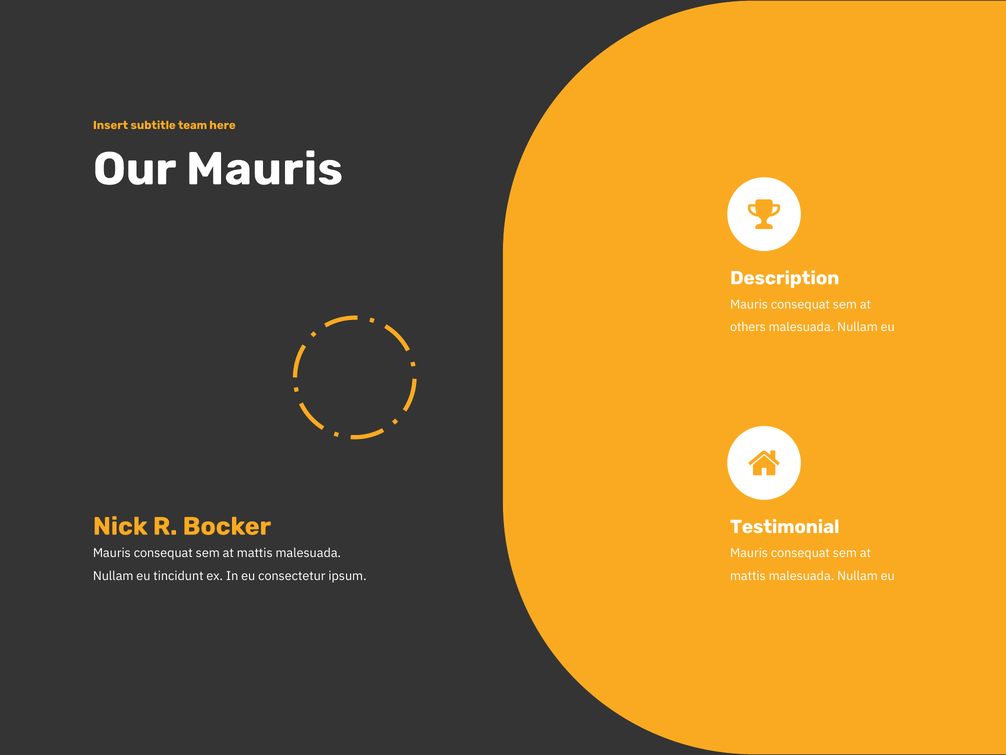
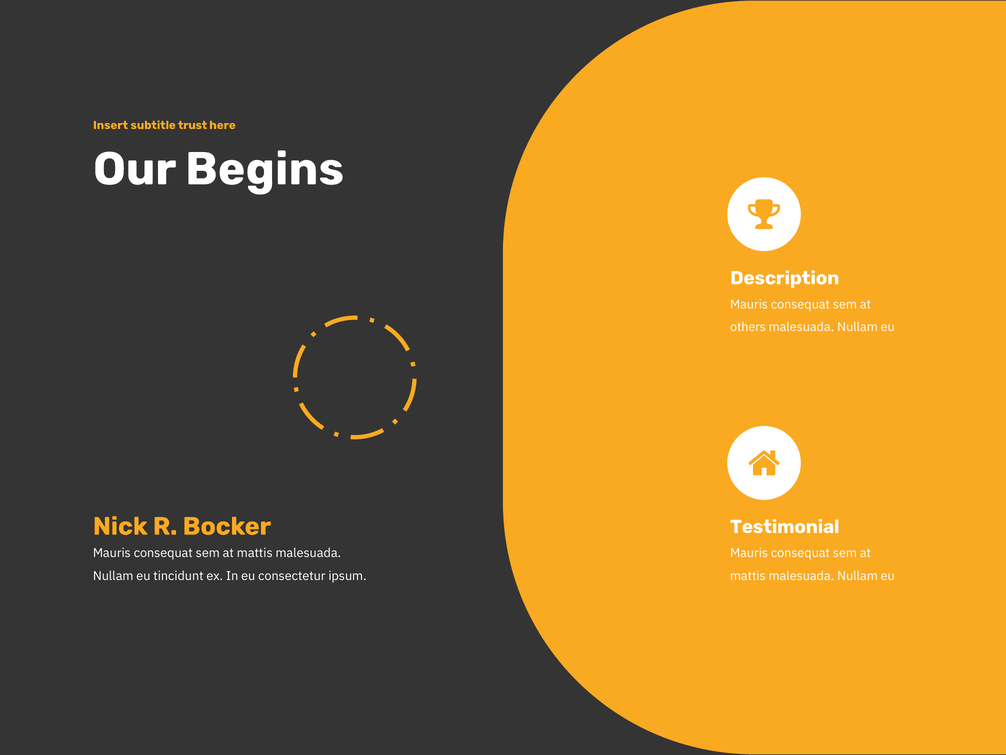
team: team -> trust
Our Mauris: Mauris -> Begins
